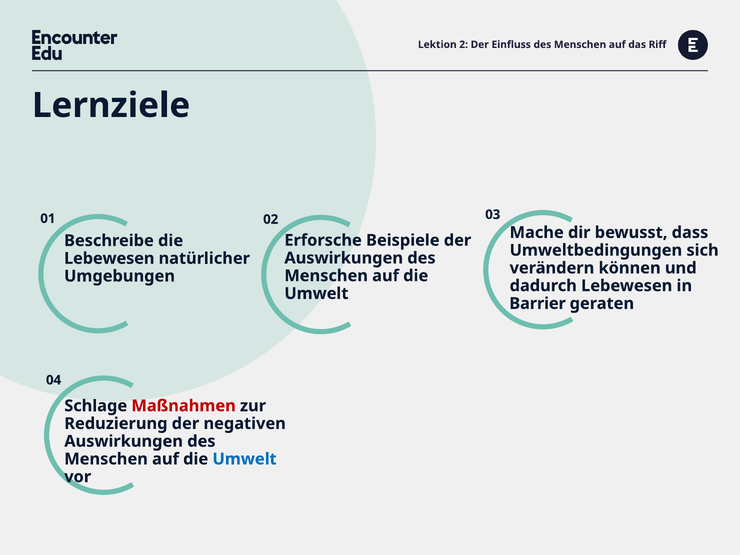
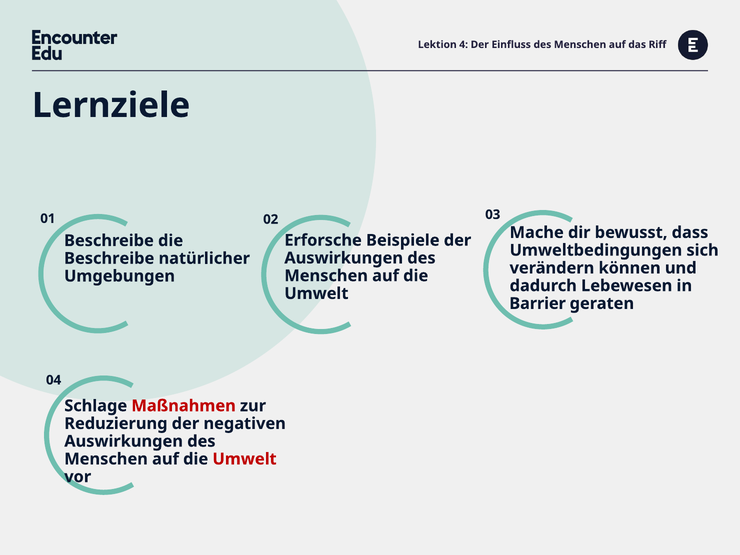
2: 2 -> 4
Lebewesen at (109, 258): Lebewesen -> Beschreibe
Umwelt at (245, 459) colour: blue -> red
